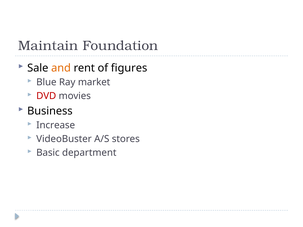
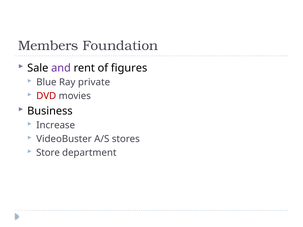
Maintain: Maintain -> Members
and colour: orange -> purple
market: market -> private
Basic: Basic -> Store
